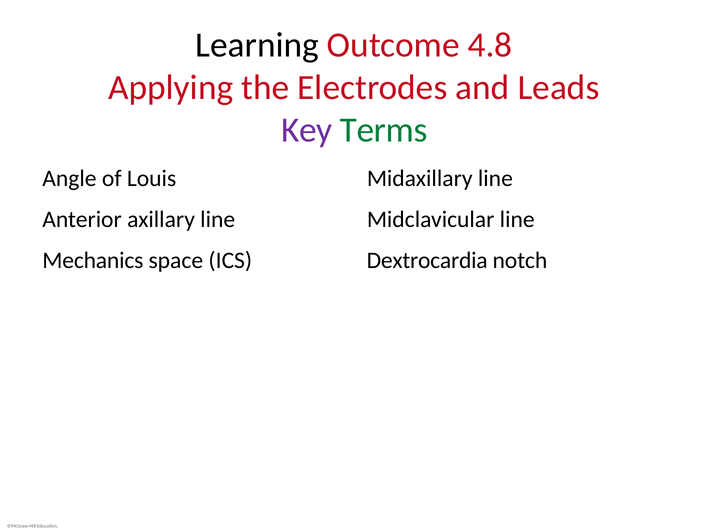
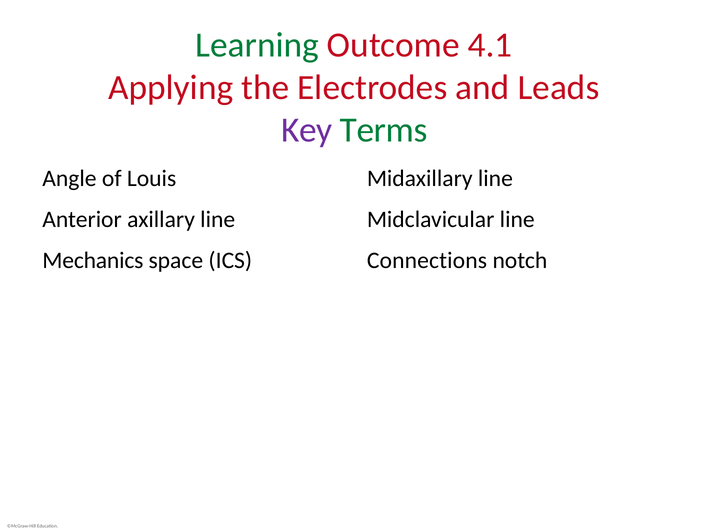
Learning colour: black -> green
4.8: 4.8 -> 4.1
Dextrocardia: Dextrocardia -> Connections
